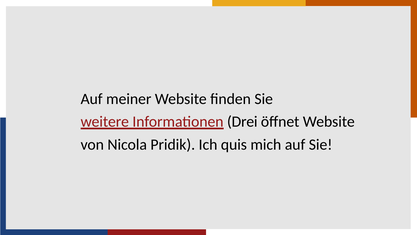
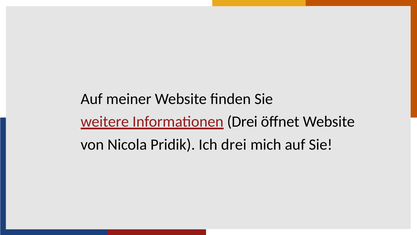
Ich quis: quis -> drei
